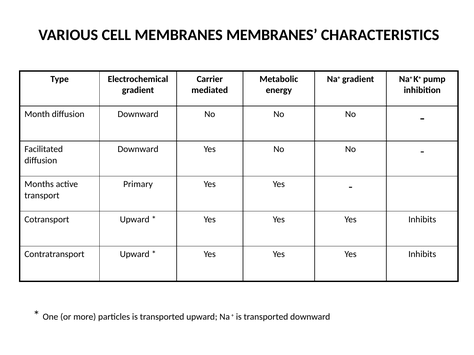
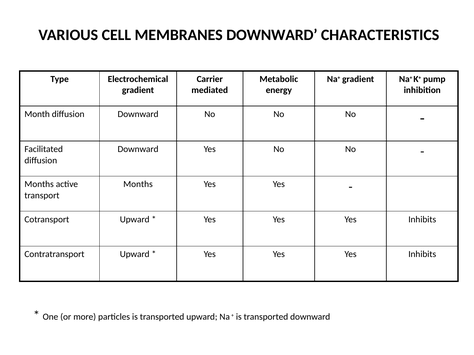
MEMBRANES MEMBRANES: MEMBRANES -> DOWNWARD
Primary at (138, 184): Primary -> Months
